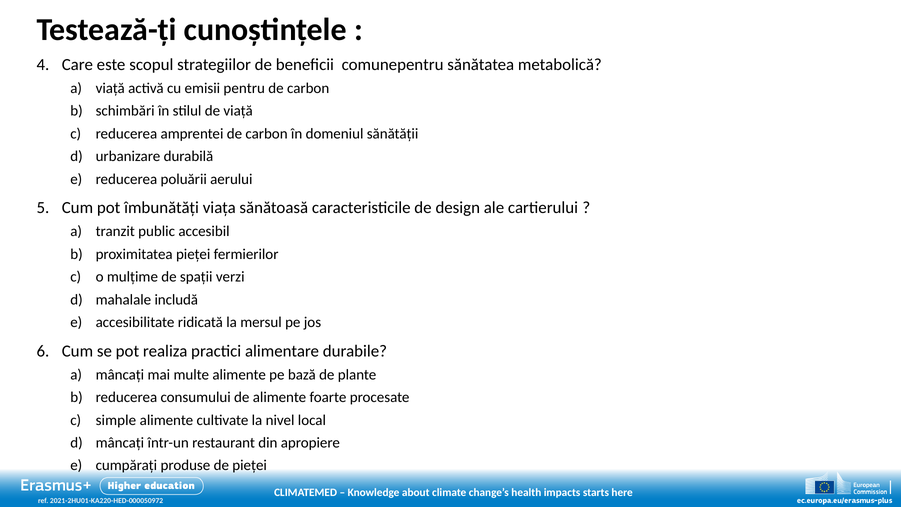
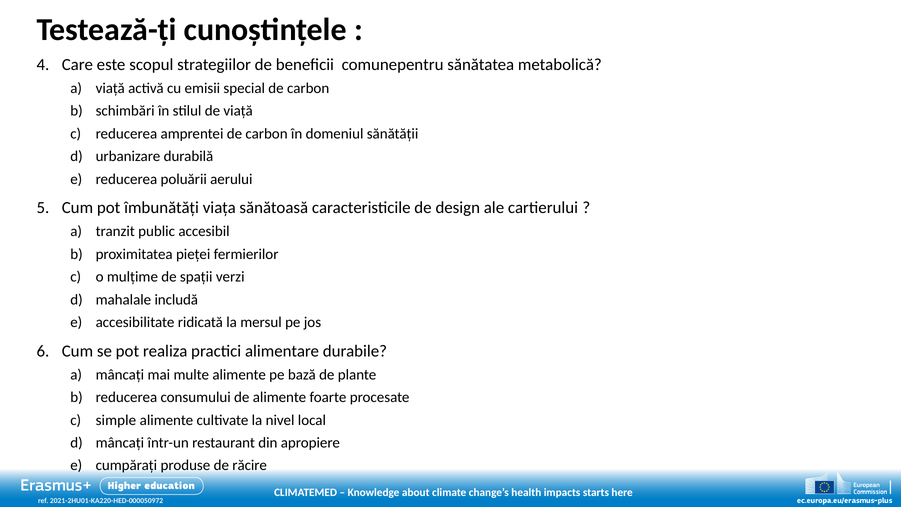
pentru: pentru -> special
de pieței: pieței -> răcire
